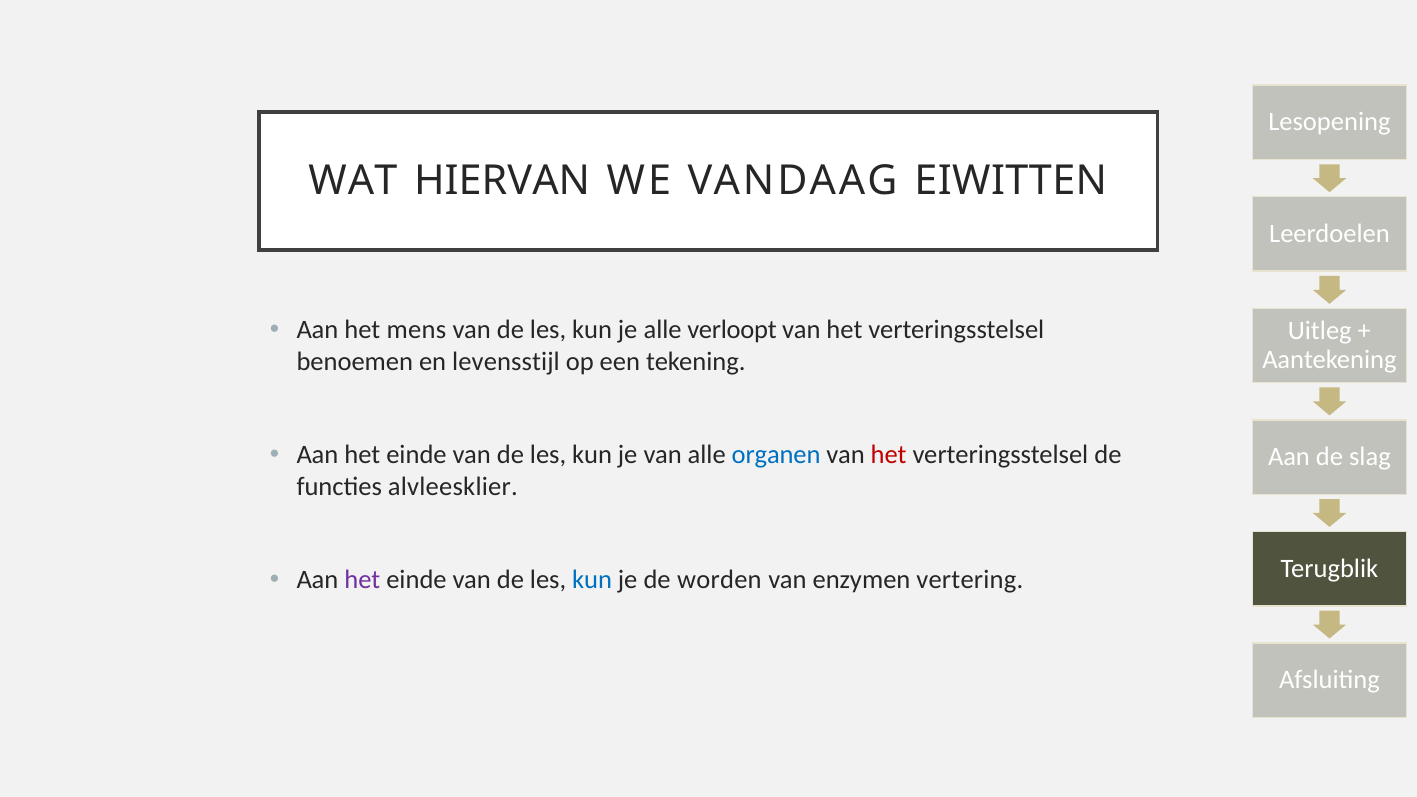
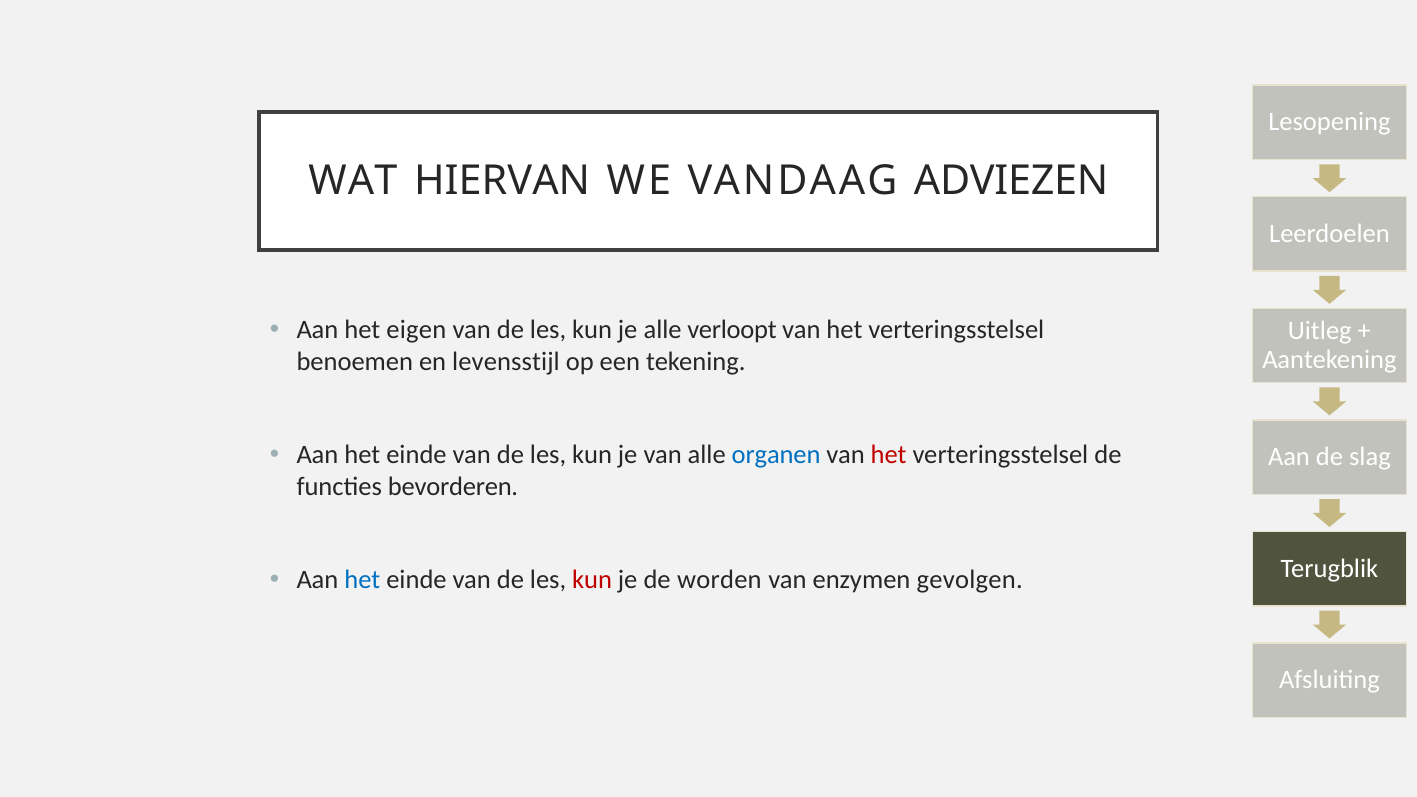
EIWITTEN: EIWITTEN -> ADVIEZEN
mens: mens -> eigen
alvleesklier: alvleesklier -> bevorderen
het at (362, 580) colour: purple -> blue
kun at (592, 580) colour: blue -> red
vertering: vertering -> gevolgen
